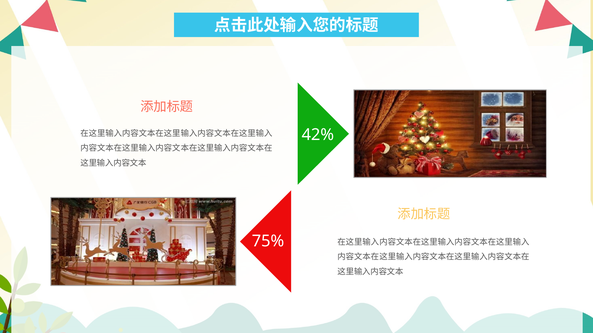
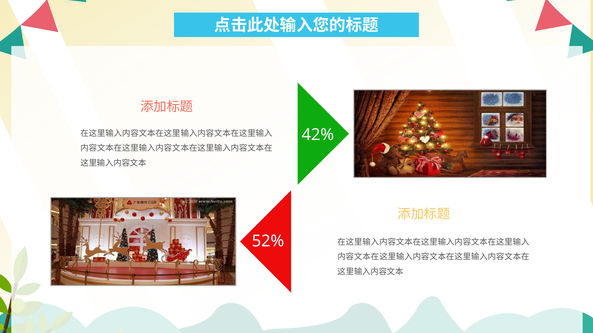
75%: 75% -> 52%
